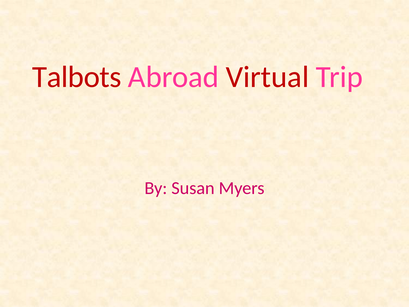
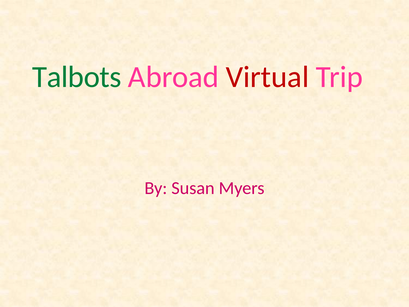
Talbots colour: red -> green
